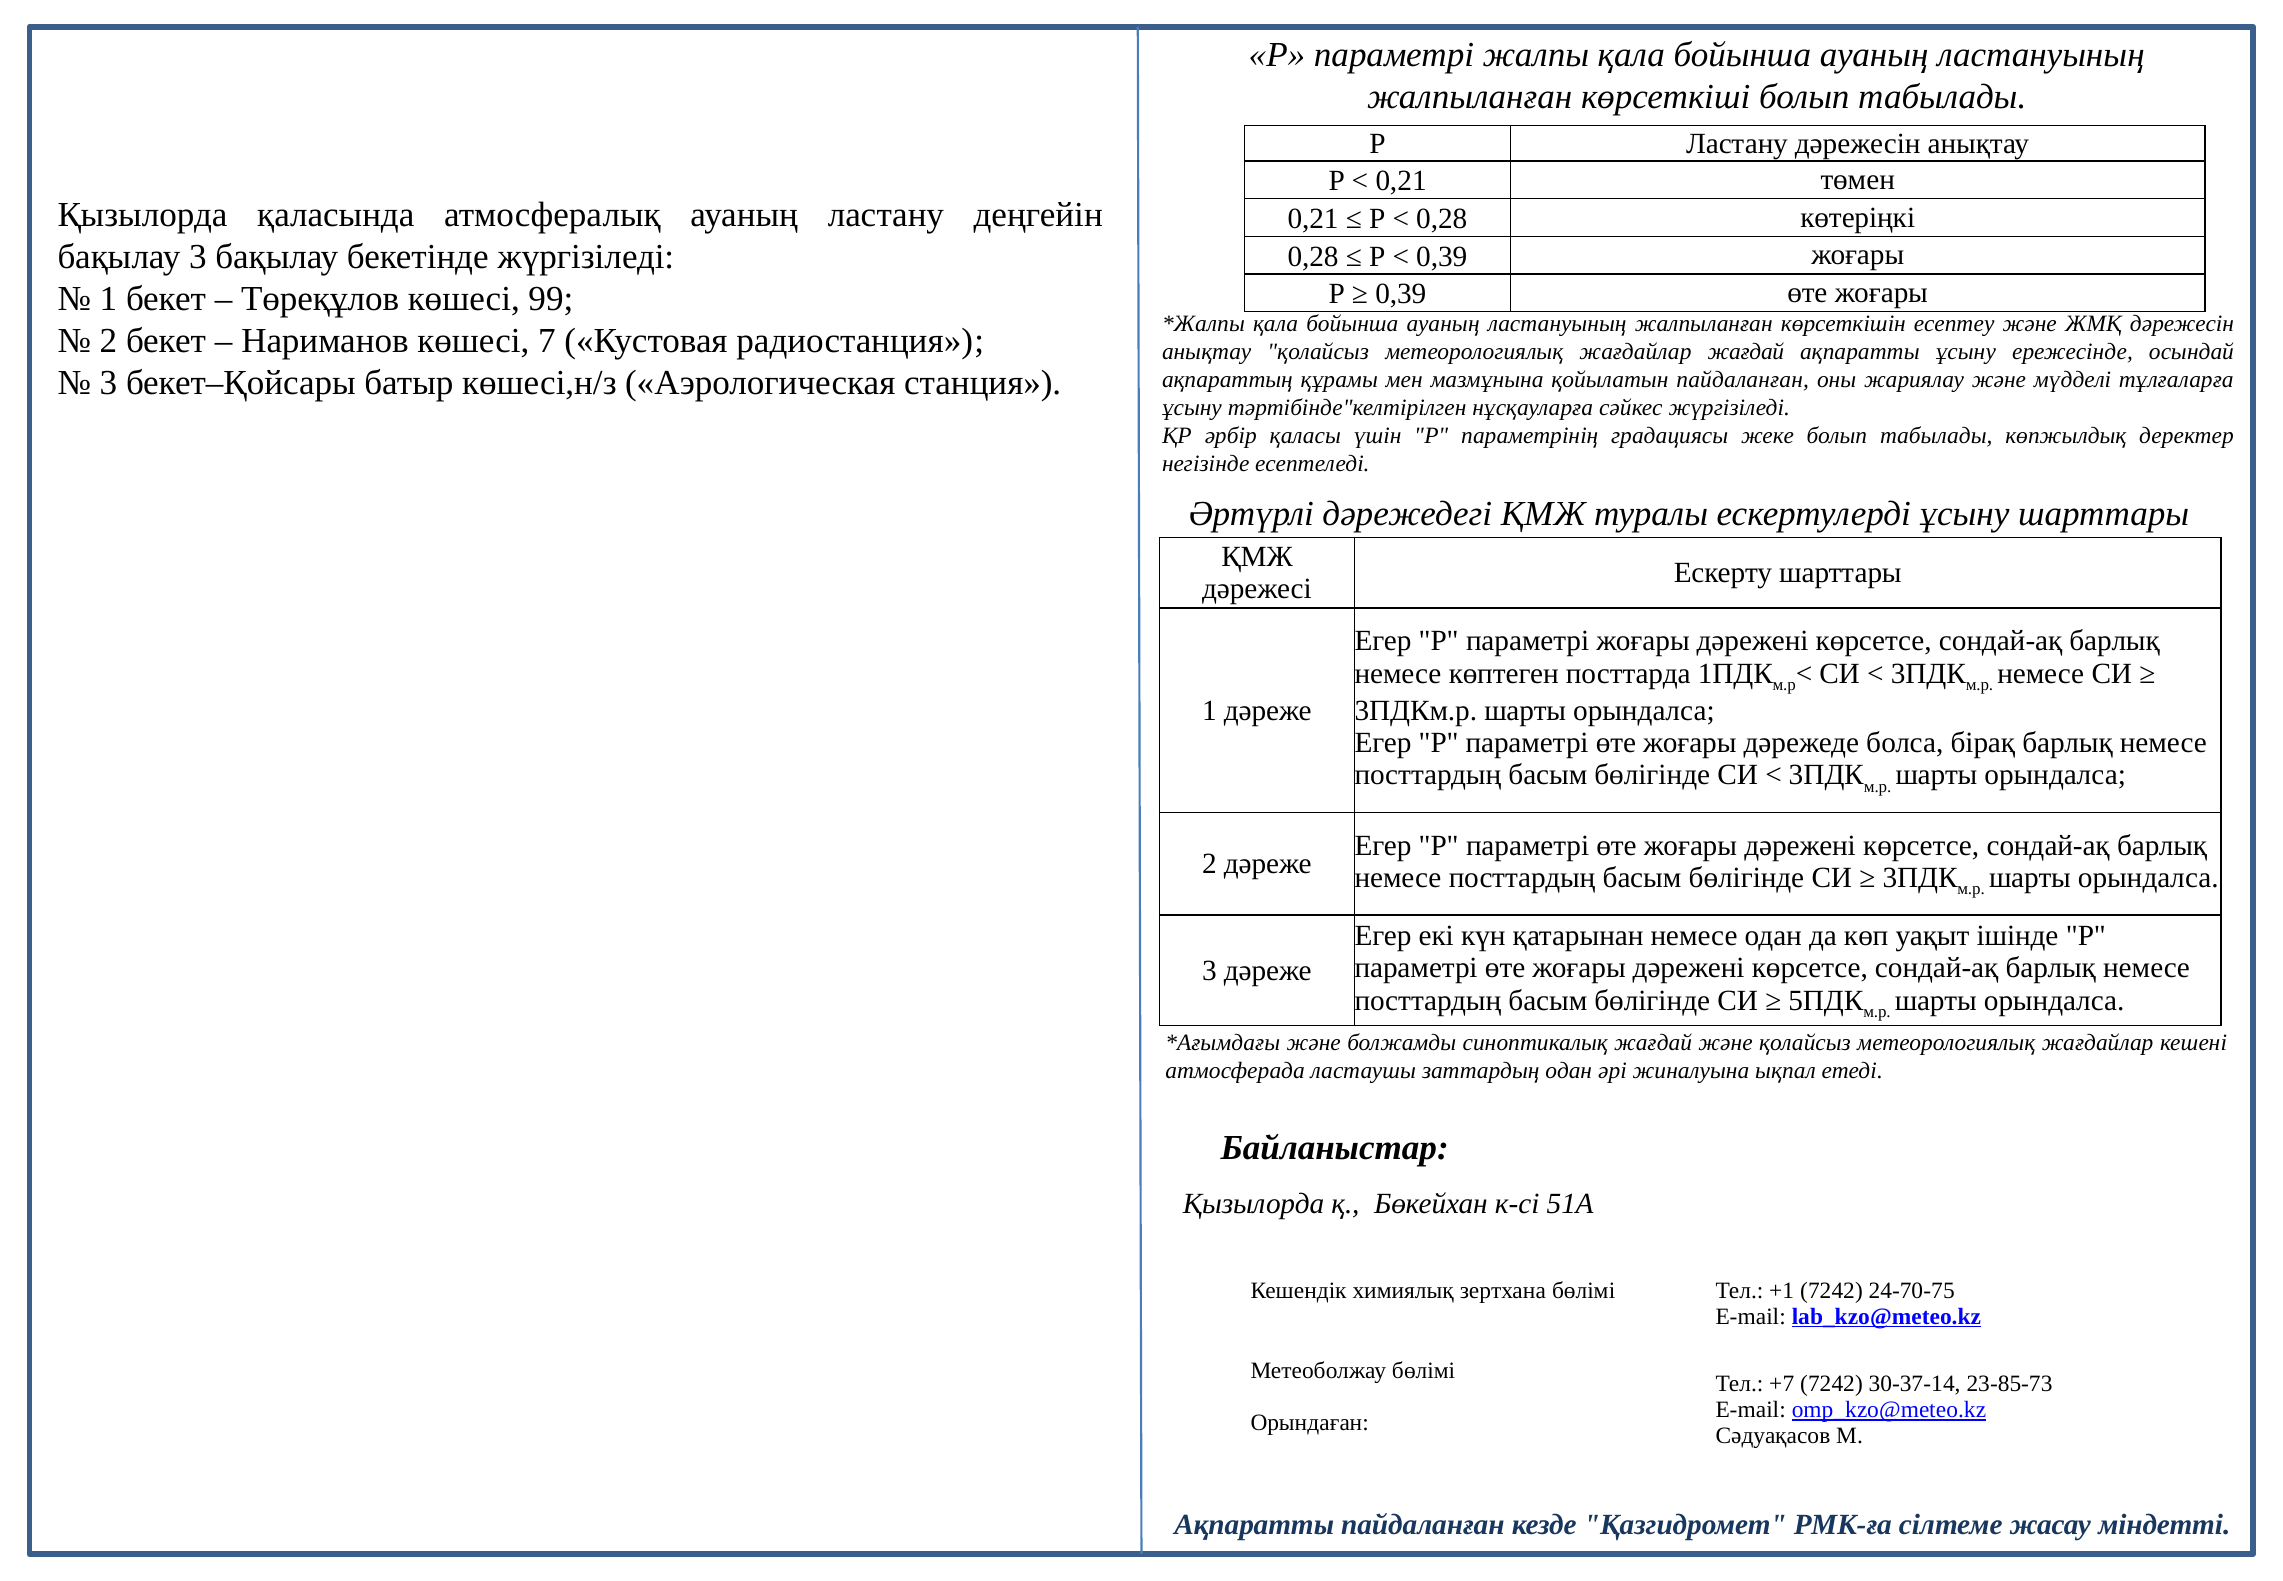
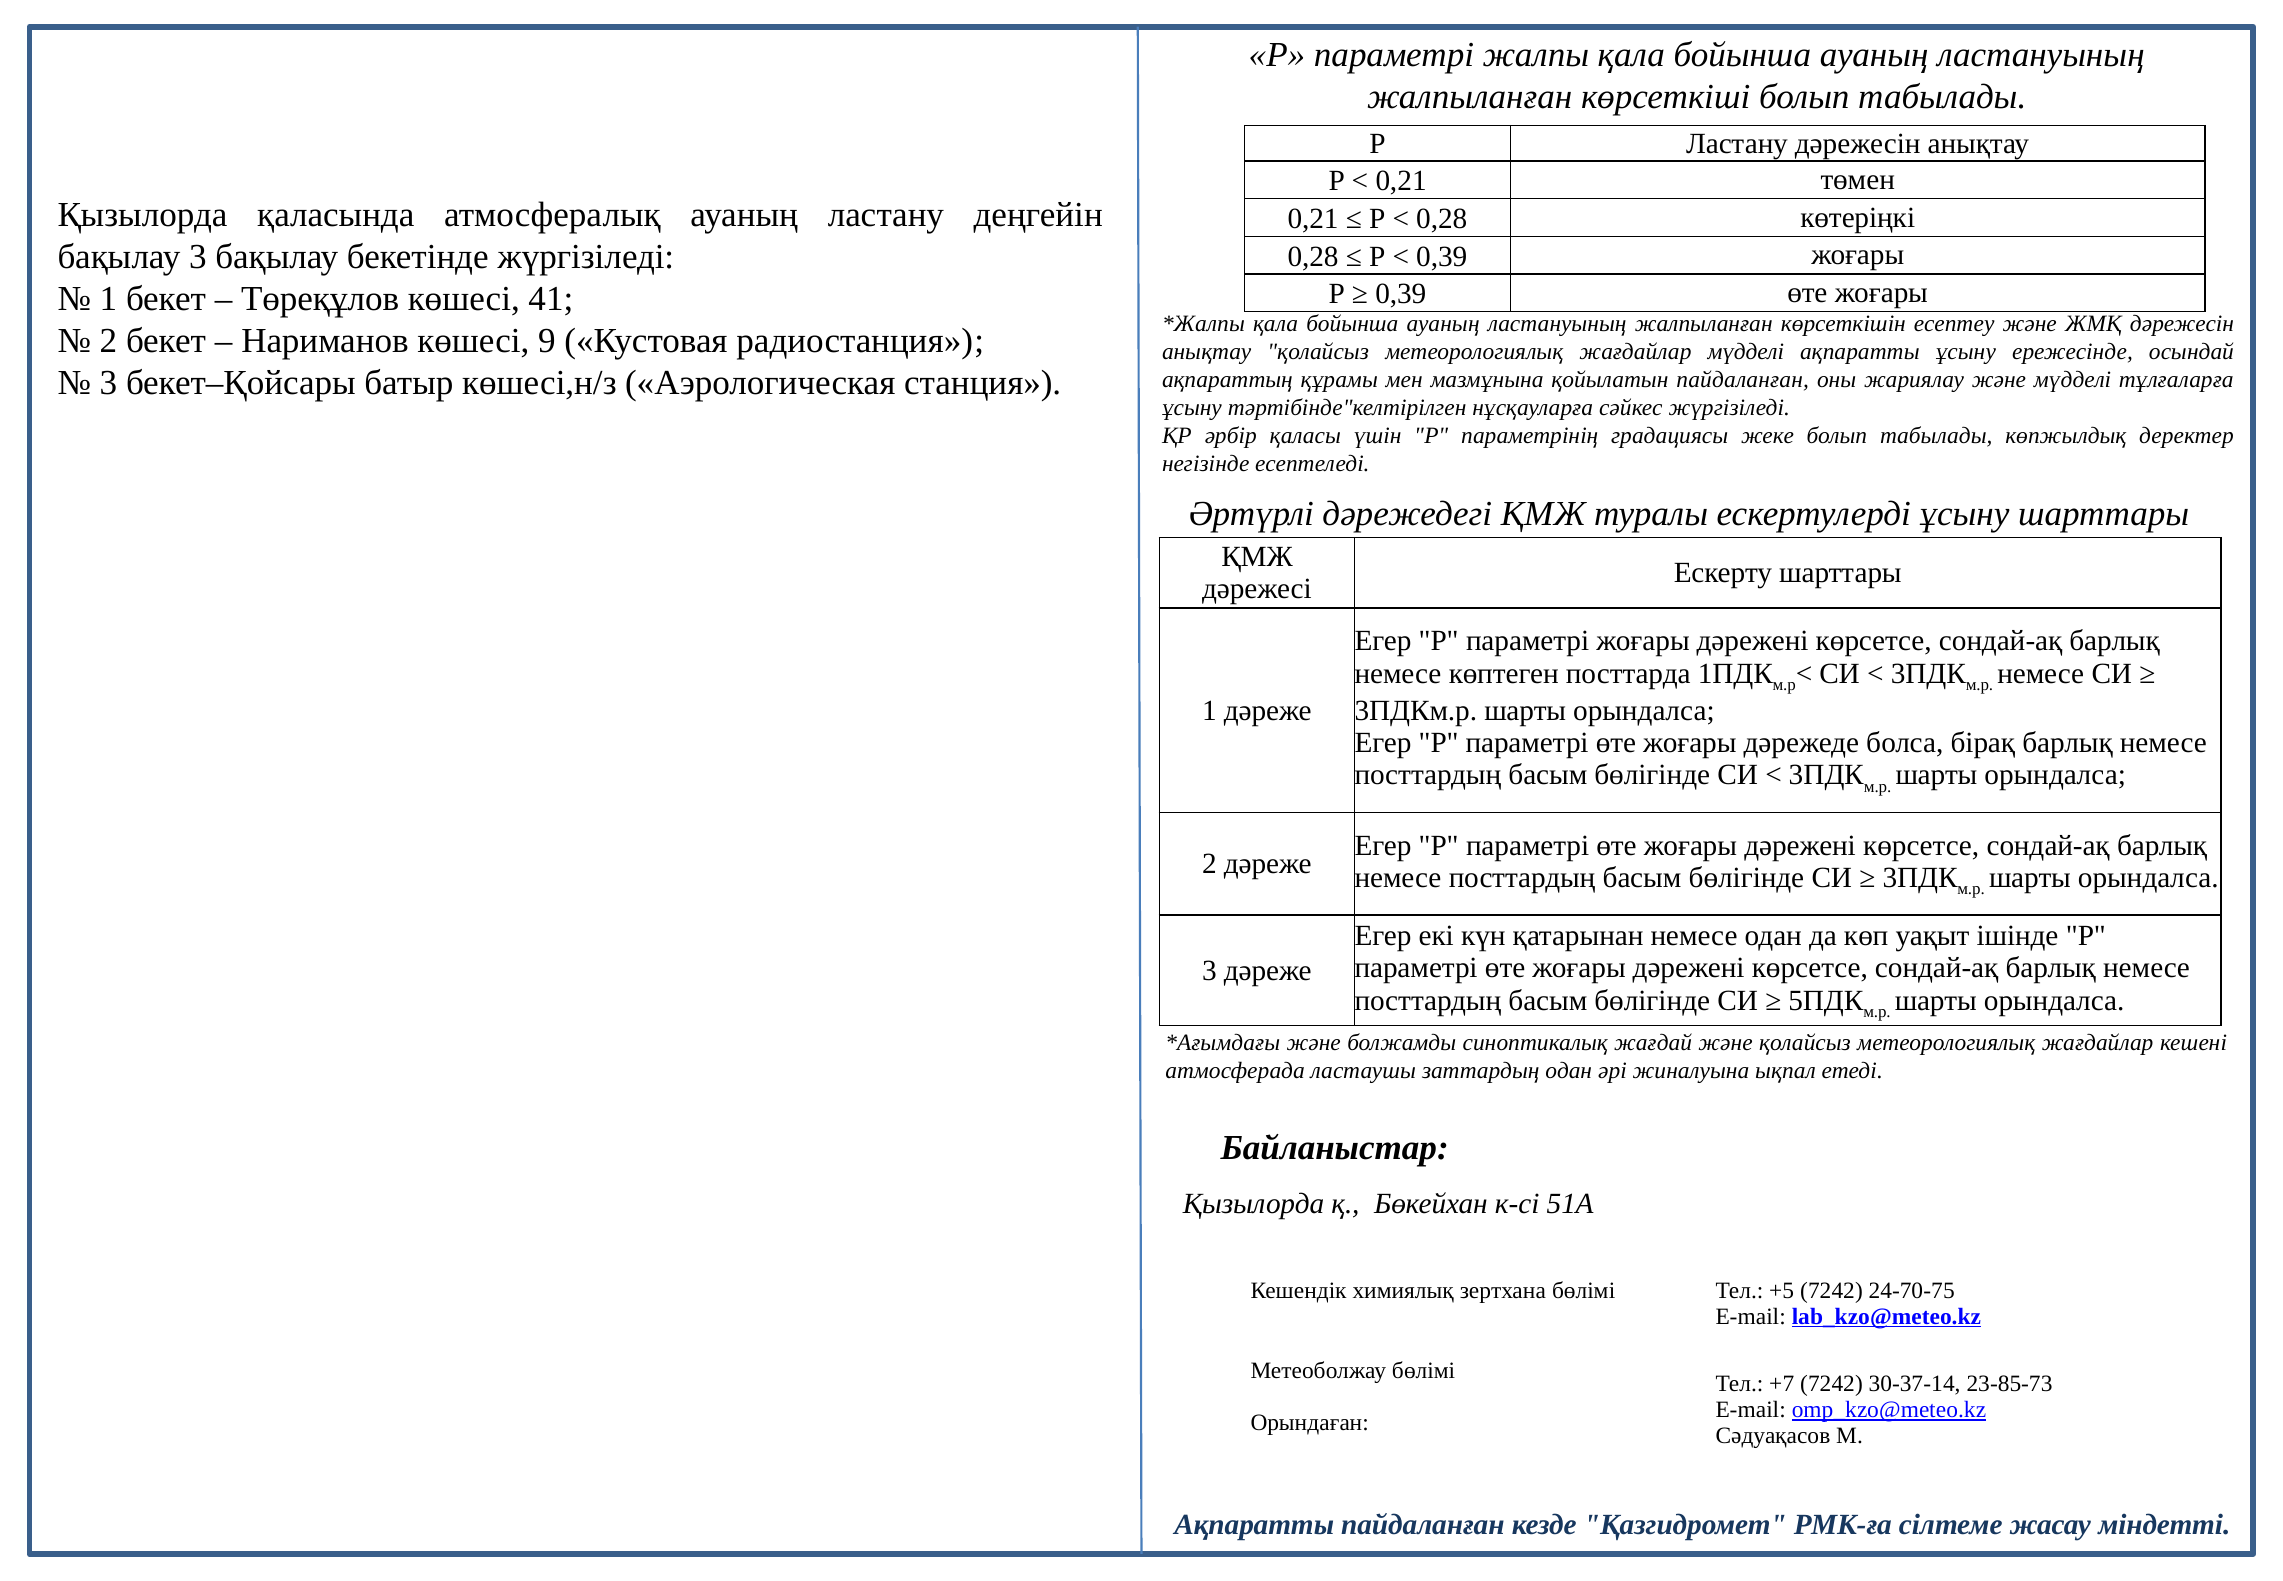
99: 99 -> 41
7: 7 -> 9
жағдайлар жағдай: жағдай -> мүдделі
+1: +1 -> +5
